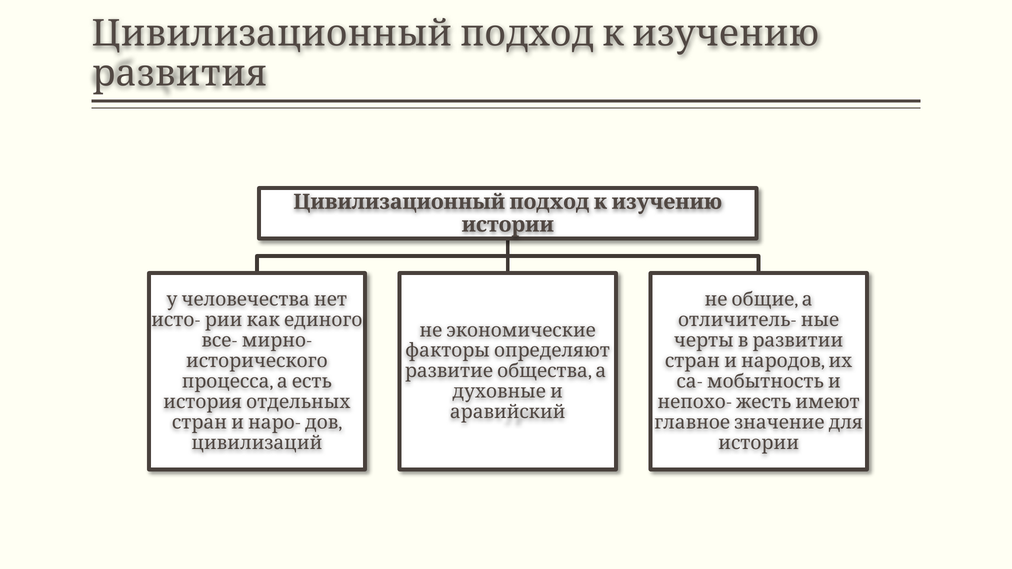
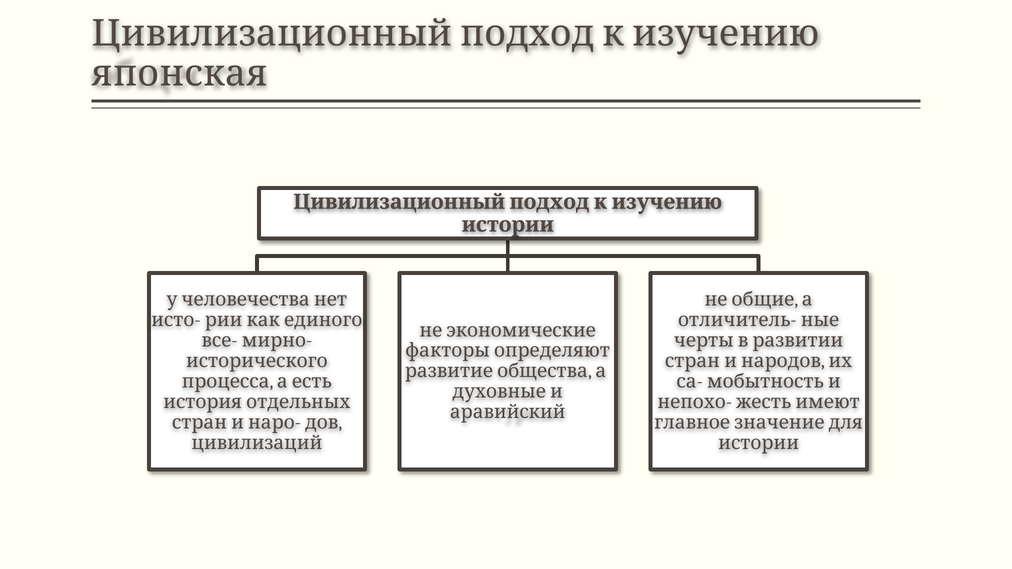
развития: развития -> японская
